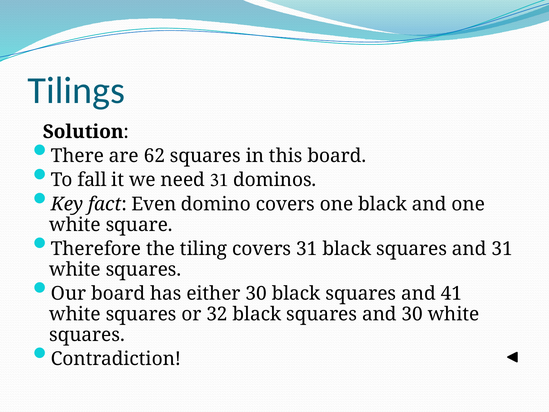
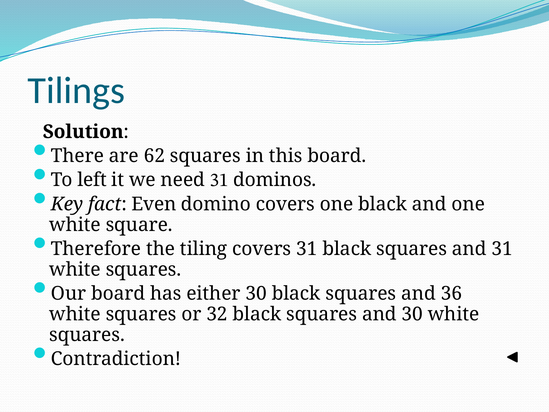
fall: fall -> left
41: 41 -> 36
